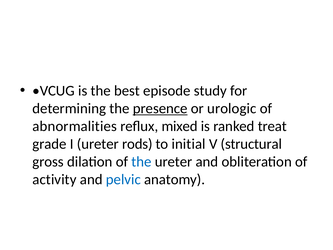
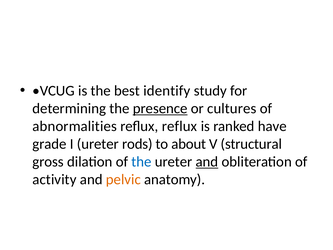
episode: episode -> identify
urologic: urologic -> cultures
reflux mixed: mixed -> reflux
treat: treat -> have
initial: initial -> about
and at (207, 162) underline: none -> present
pelvic colour: blue -> orange
